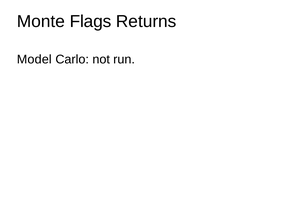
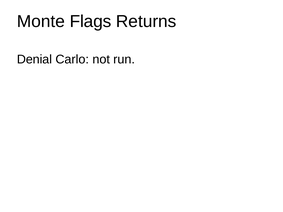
Model: Model -> Denial
